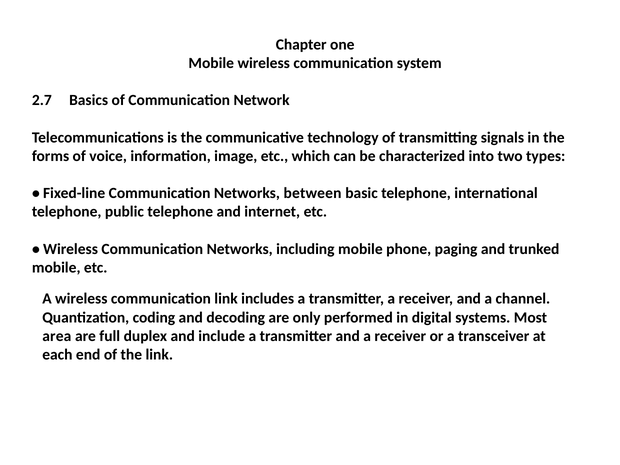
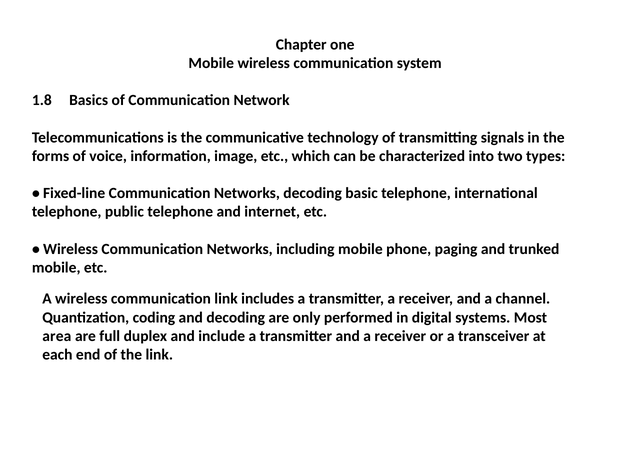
2.7: 2.7 -> 1.8
Networks between: between -> decoding
